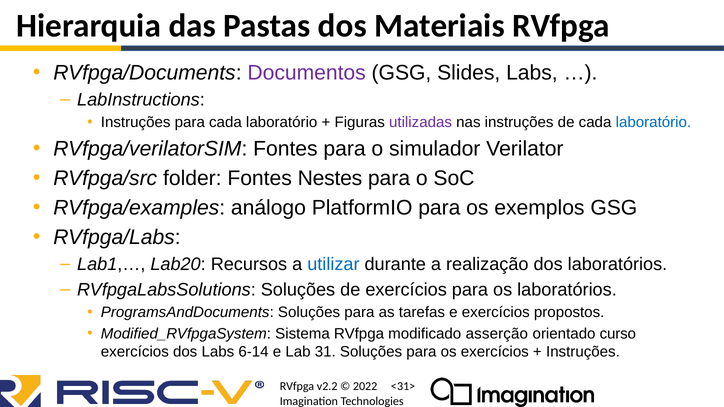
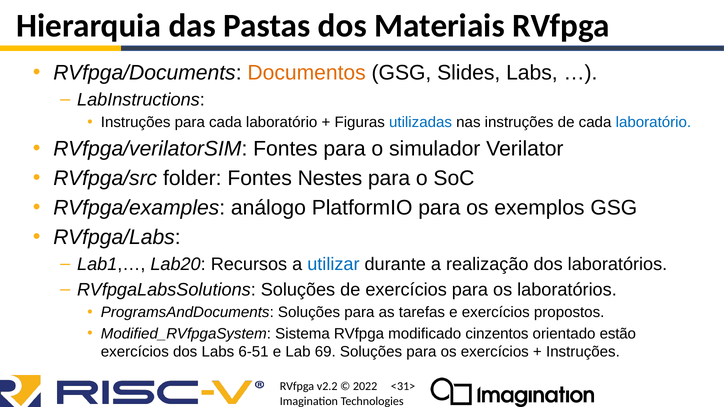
Documentos colour: purple -> orange
utilizadas colour: purple -> blue
asserção: asserção -> cinzentos
curso: curso -> estão
6-14: 6-14 -> 6-51
31: 31 -> 69
